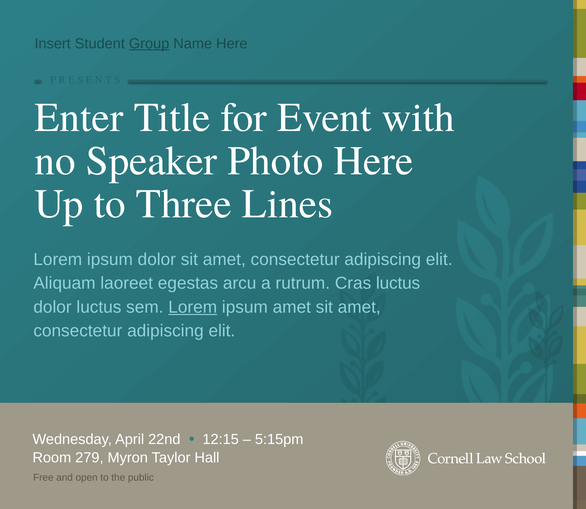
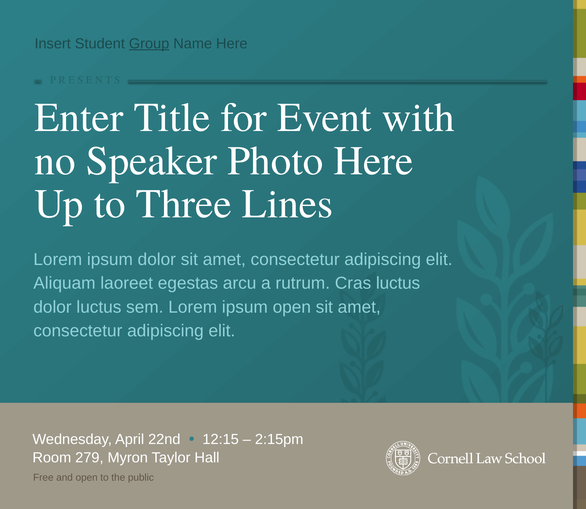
Lorem at (193, 307) underline: present -> none
ipsum amet: amet -> open
5:15pm: 5:15pm -> 2:15pm
